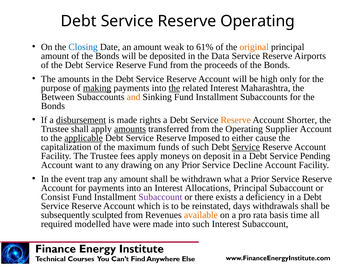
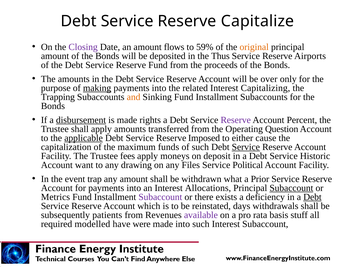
Reserve Operating: Operating -> Capitalize
Closing colour: blue -> purple
weak: weak -> flows
61%: 61% -> 59%
Data: Data -> Thus
high: high -> over
the at (174, 88) underline: present -> none
Maharashtra: Maharashtra -> Capitalizing
Between: Between -> Trapping
Reserve at (236, 120) colour: orange -> purple
Shorter: Shorter -> Percent
amounts at (130, 129) underline: present -> none
Supplier: Supplier -> Question
Pending: Pending -> Historic
any Prior: Prior -> Files
Decline: Decline -> Political
Subaccount at (291, 188) underline: none -> present
Consist: Consist -> Metrics
Debt at (312, 197) underline: none -> present
sculpted: sculpted -> patients
available colour: orange -> purple
time: time -> stuff
